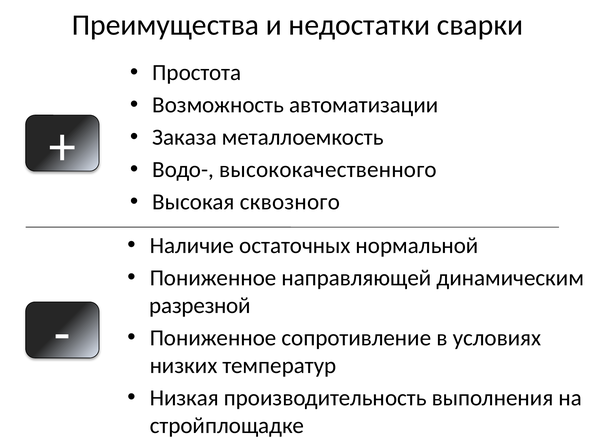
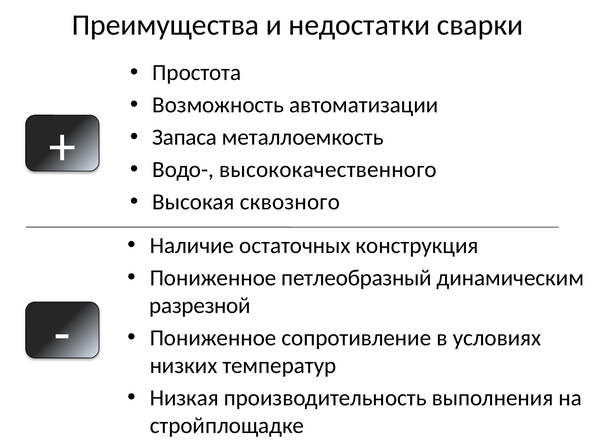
Заказа: Заказа -> Запаса
нормальной: нормальной -> конструкция
направляющей: направляющей -> петлеобразный
